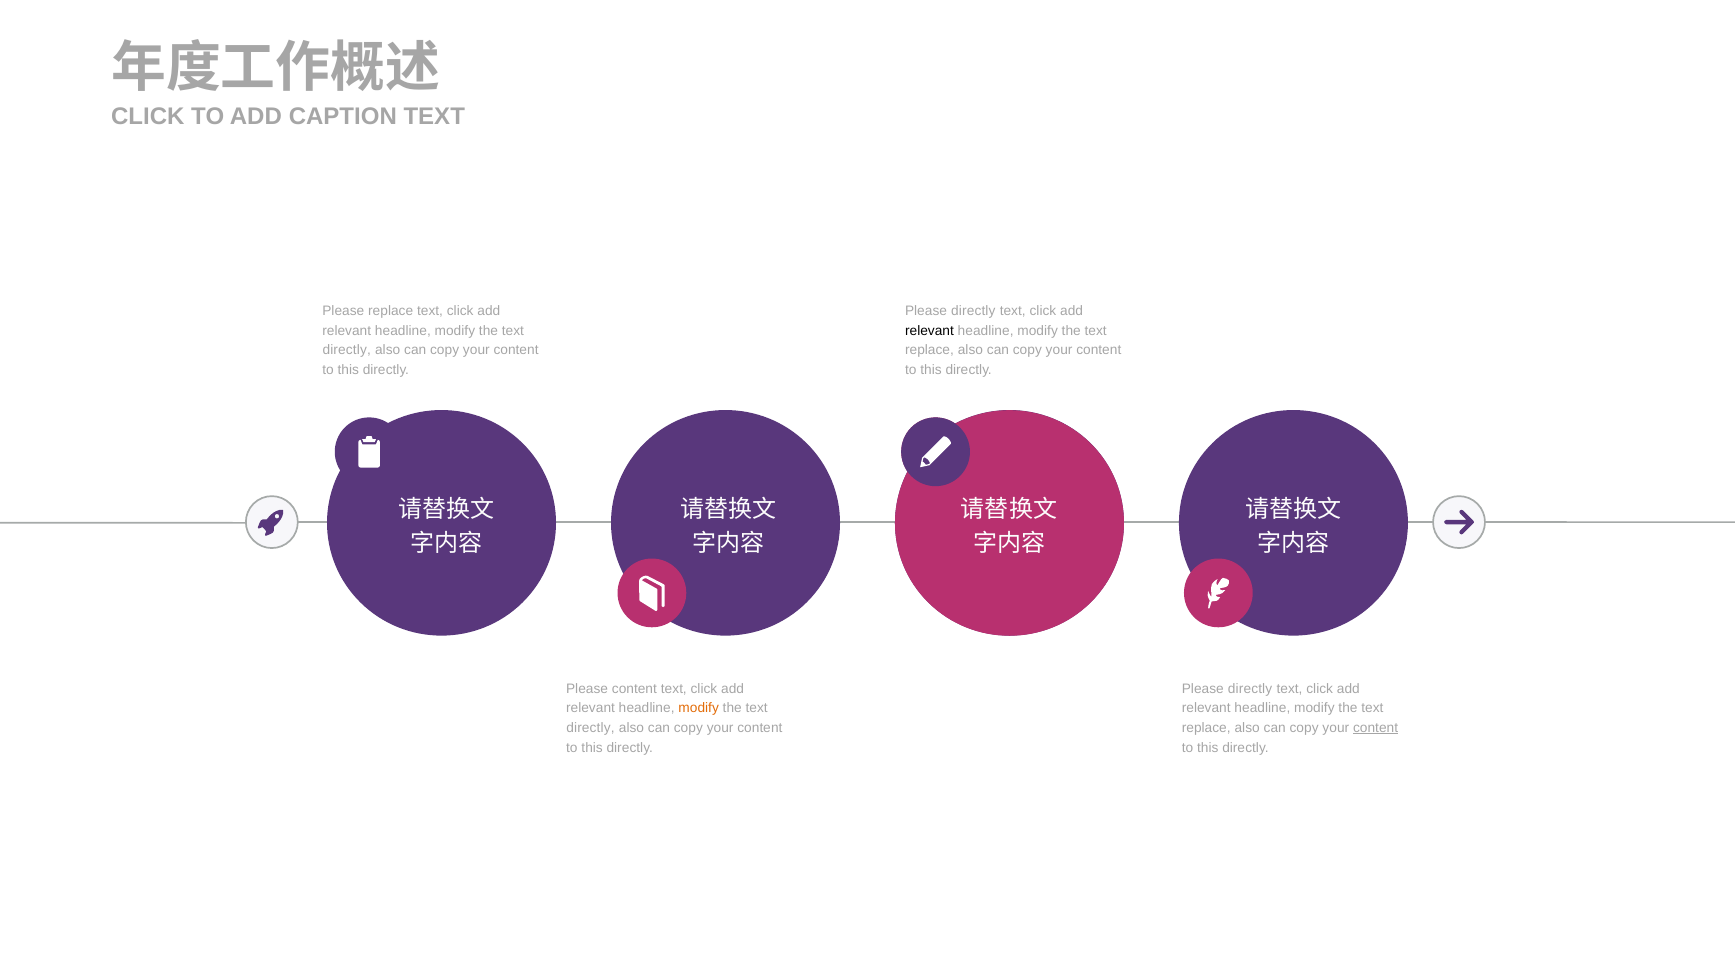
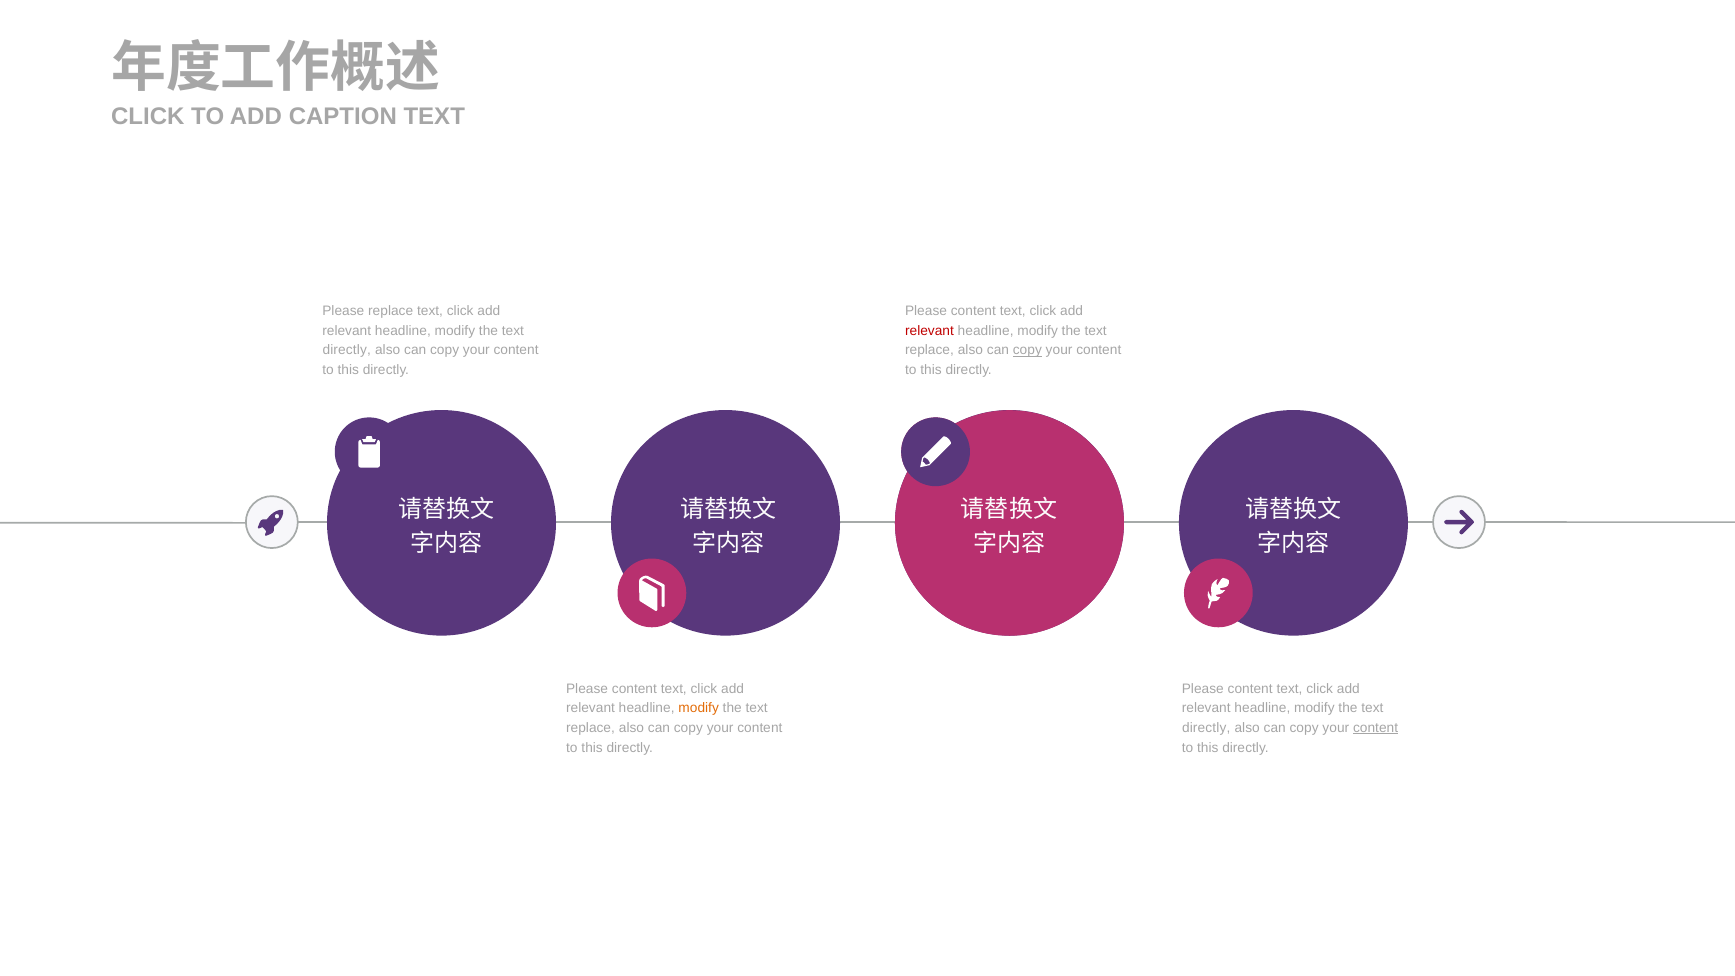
directly at (973, 311): directly -> content
relevant at (929, 331) colour: black -> red
copy at (1027, 350) underline: none -> present
directly at (1250, 689): directly -> content
directly at (590, 728): directly -> replace
replace at (1206, 728): replace -> directly
